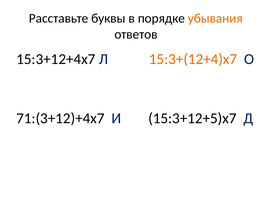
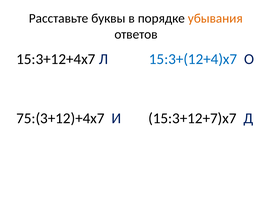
15:3+(12+4)х7 colour: orange -> blue
71:(3+12)+4х7: 71:(3+12)+4х7 -> 75:(3+12)+4х7
15:3+12+5)х7: 15:3+12+5)х7 -> 15:3+12+7)х7
